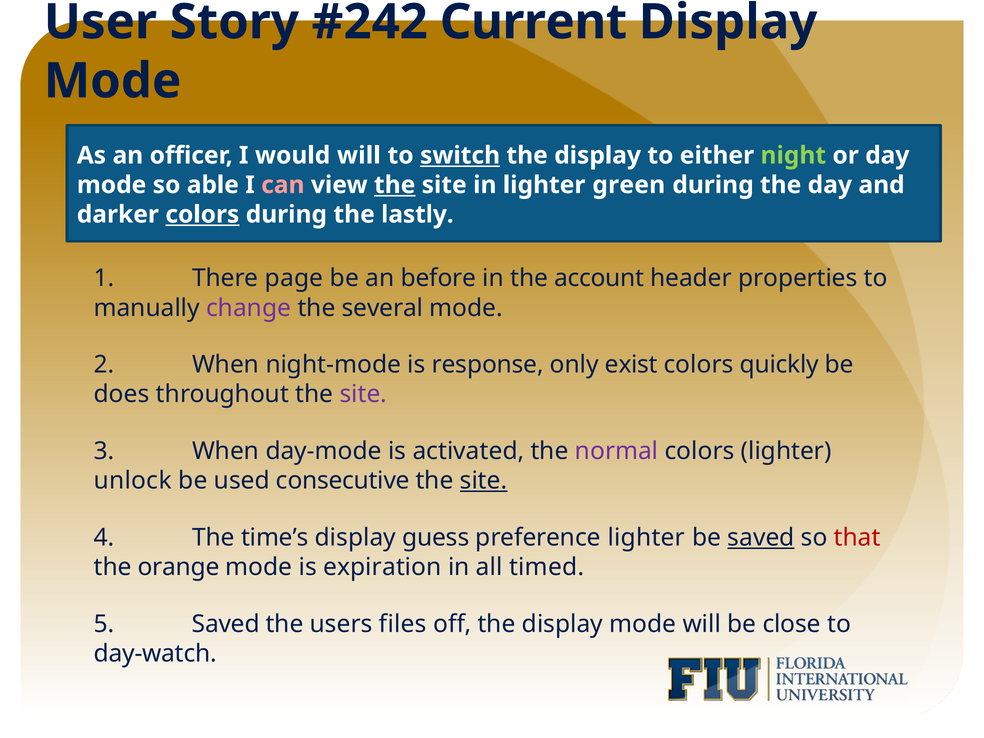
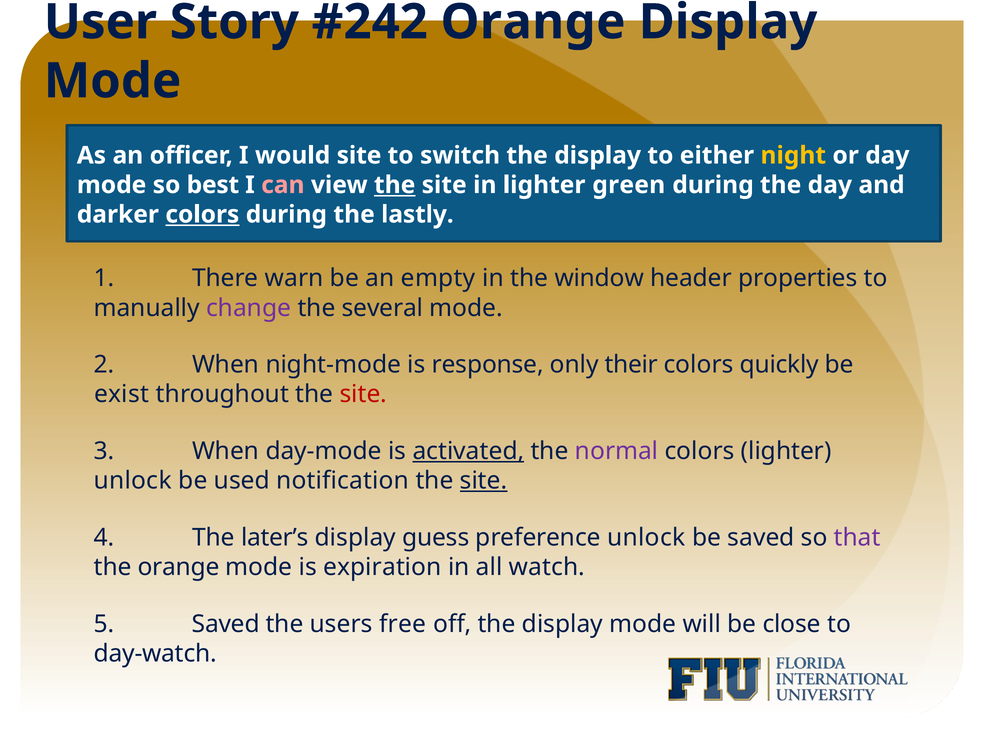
Current at (534, 22): Current -> Orange
would will: will -> site
switch underline: present -> none
night colour: light green -> yellow
able: able -> best
page: page -> warn
before: before -> empty
account: account -> window
exist: exist -> their
does: does -> exist
site at (363, 394) colour: purple -> red
activated underline: none -> present
consecutive: consecutive -> notification
time’s: time’s -> later’s
preference lighter: lighter -> unlock
saved at (761, 538) underline: present -> none
that colour: red -> purple
timed: timed -> watch
files: files -> free
